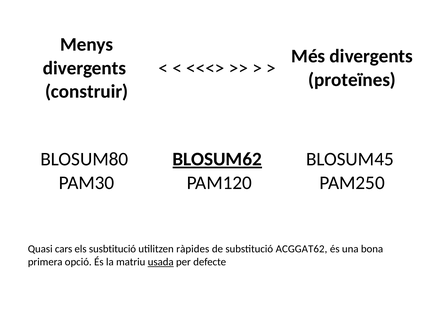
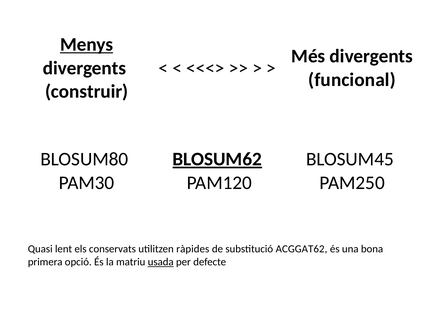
Menys underline: none -> present
proteïnes: proteïnes -> funcional
cars: cars -> lent
susbtitució: susbtitució -> conservats
